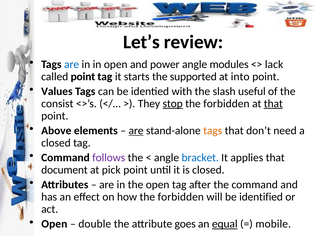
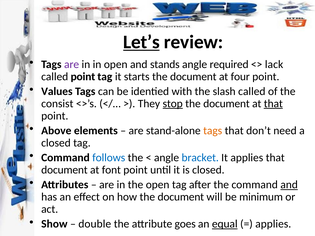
Let’s underline: none -> present
are at (72, 64) colour: blue -> purple
power: power -> stands
modules: modules -> required
starts the supported: supported -> document
into: into -> four
slash useful: useful -> called
forbidden at (226, 104): forbidden -> document
are at (136, 131) underline: present -> none
follows colour: purple -> blue
pick: pick -> font
and at (289, 185) underline: none -> present
how the forbidden: forbidden -> document
identified: identified -> minimum
Open at (54, 224): Open -> Show
mobile at (273, 224): mobile -> applies
